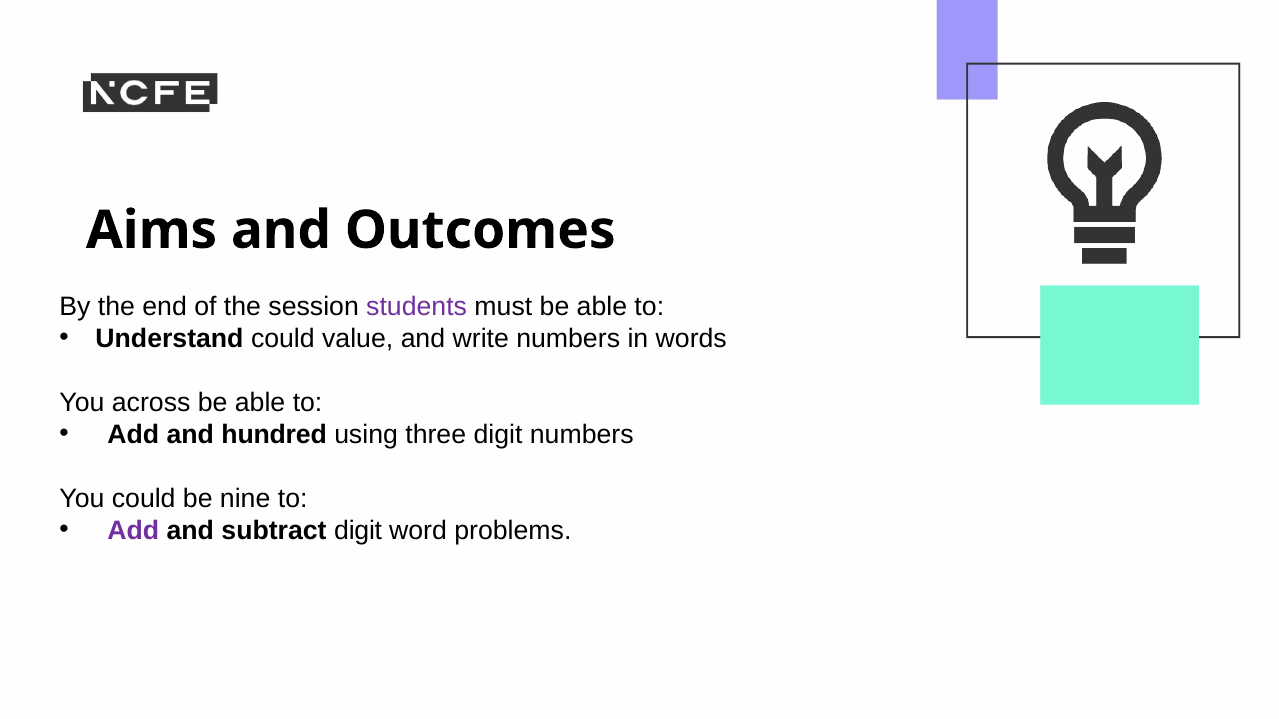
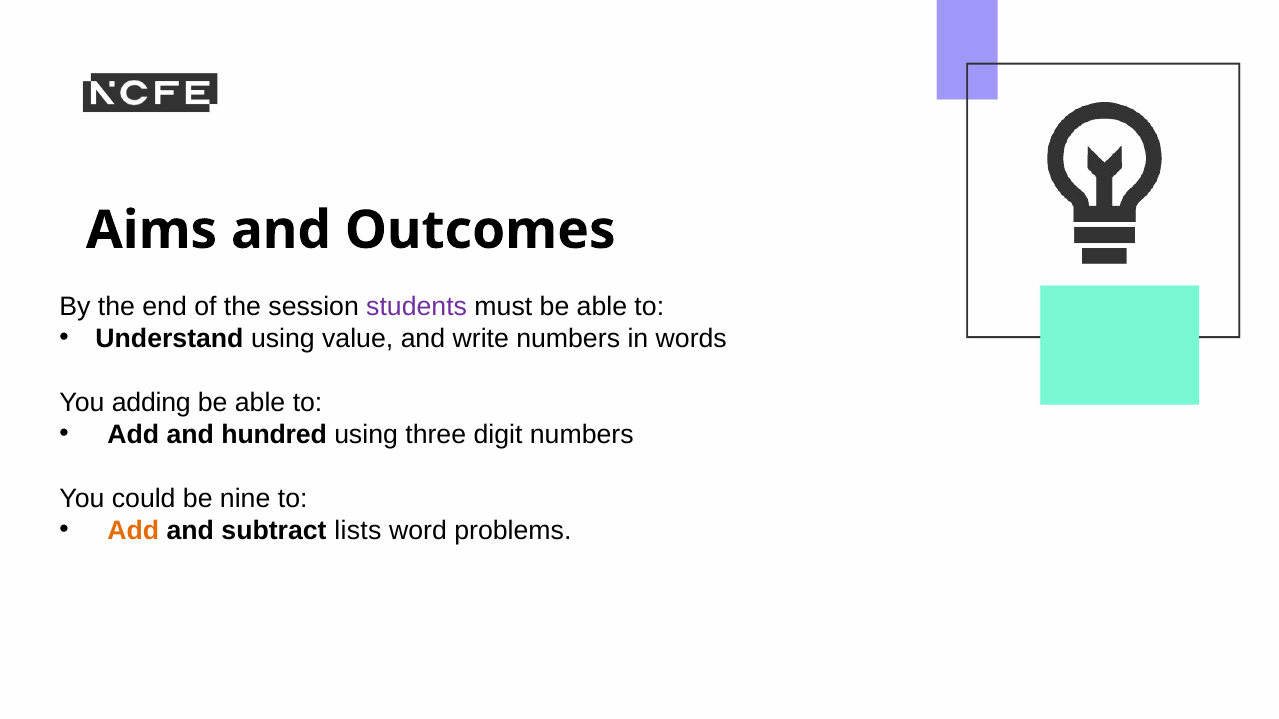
Understand could: could -> using
across: across -> adding
Add at (133, 531) colour: purple -> orange
subtract digit: digit -> lists
